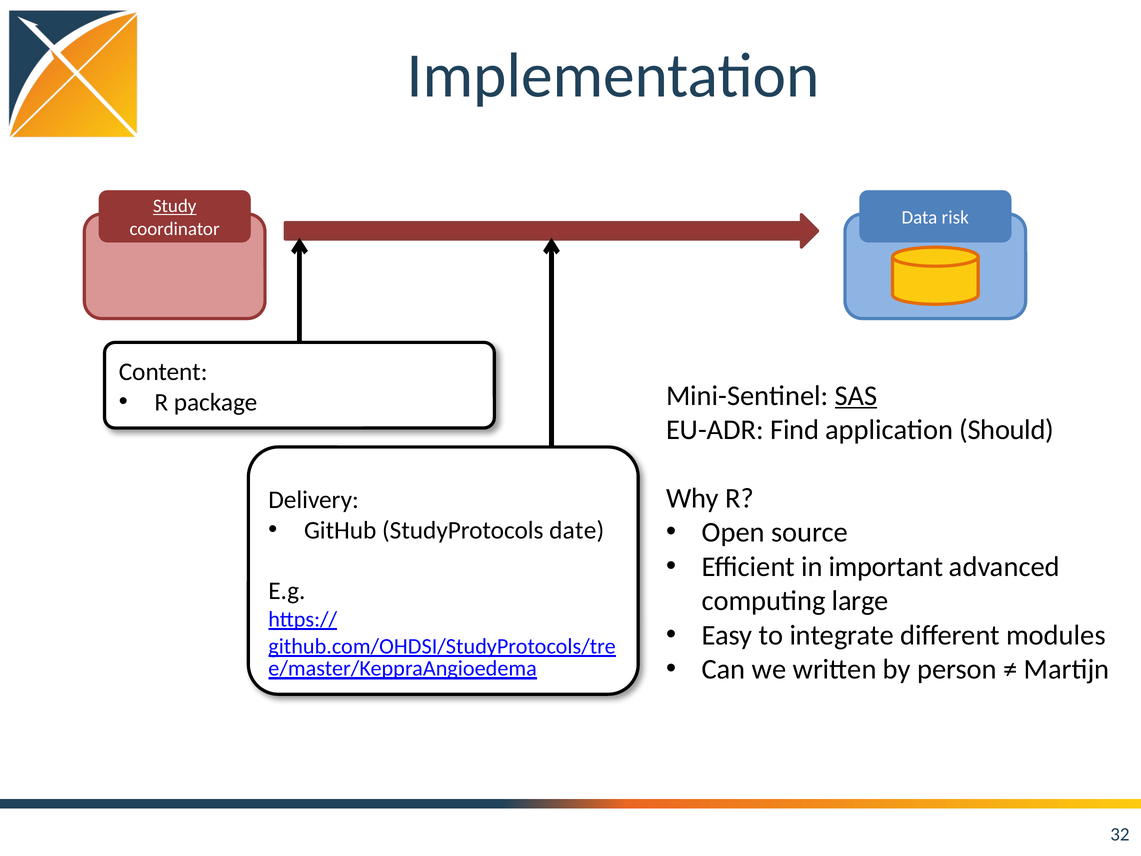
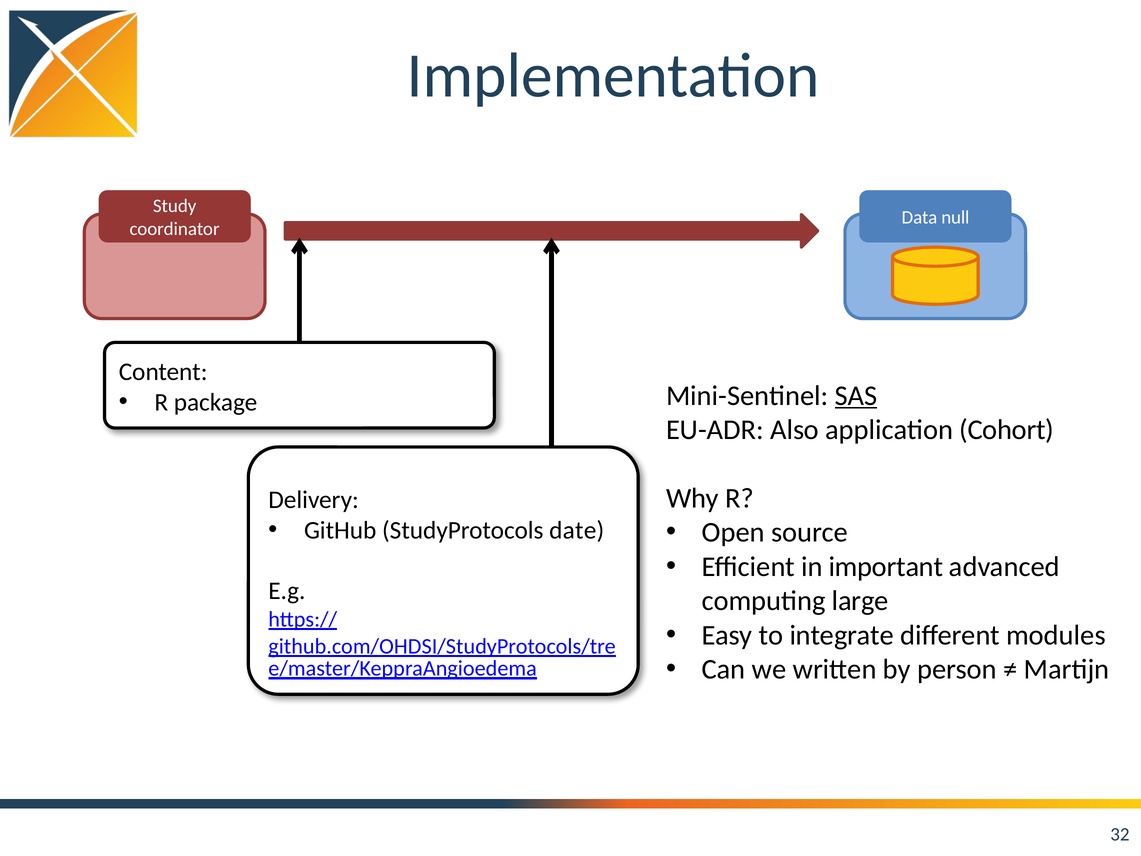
Study underline: present -> none
risk: risk -> null
Find: Find -> Also
Should: Should -> Cohort
